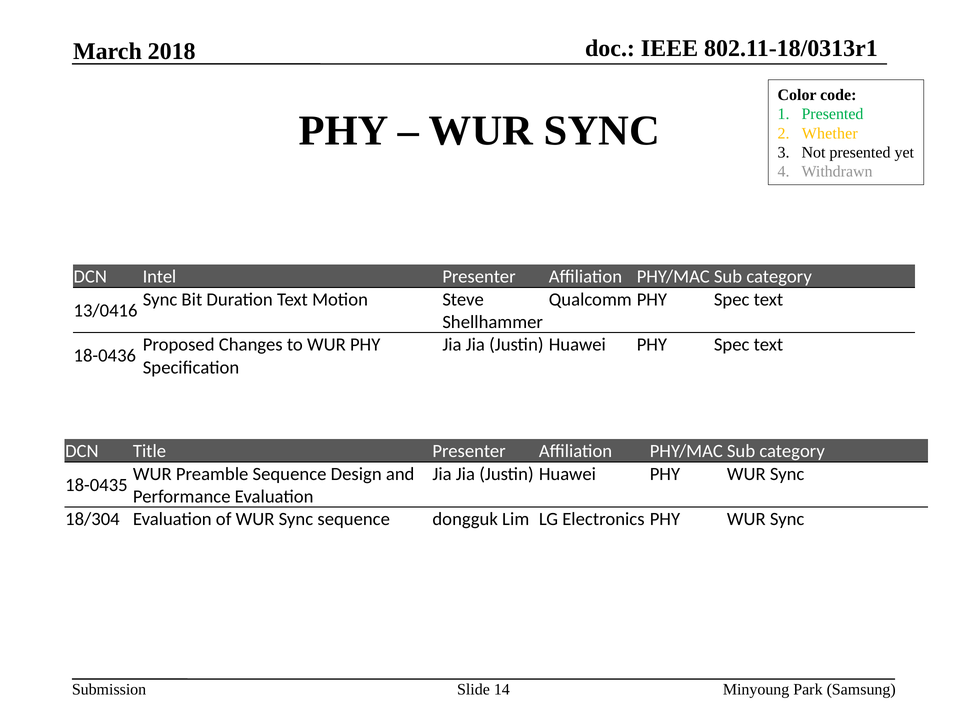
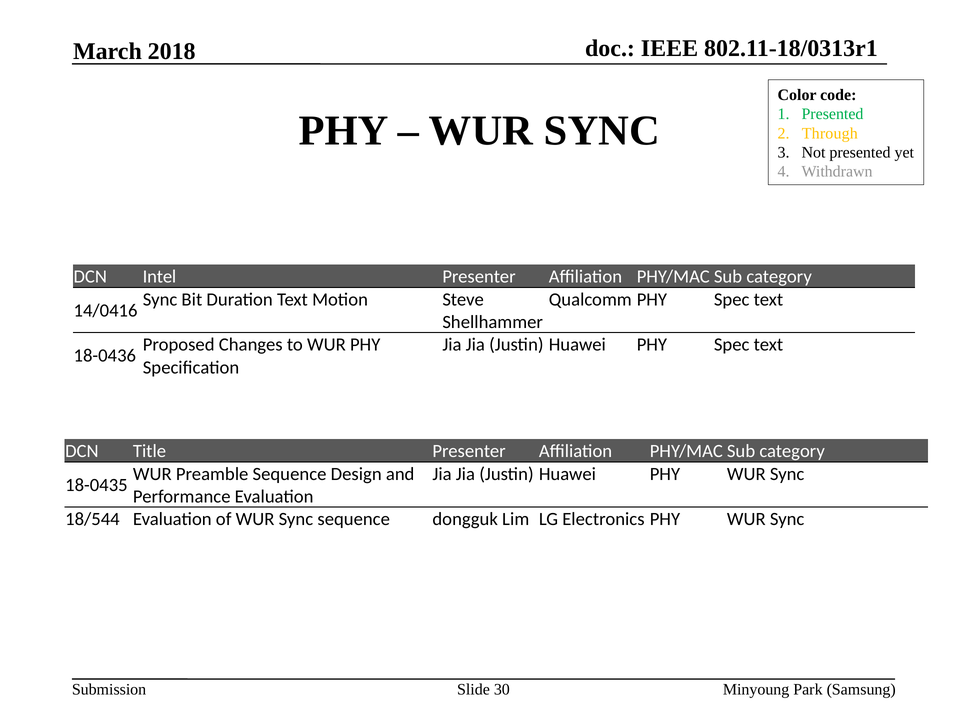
Whether: Whether -> Through
13/0416: 13/0416 -> 14/0416
18/304: 18/304 -> 18/544
14: 14 -> 30
